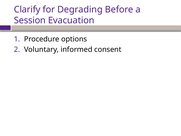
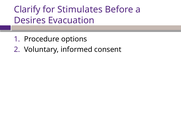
Degrading: Degrading -> Stimulates
Session: Session -> Desires
